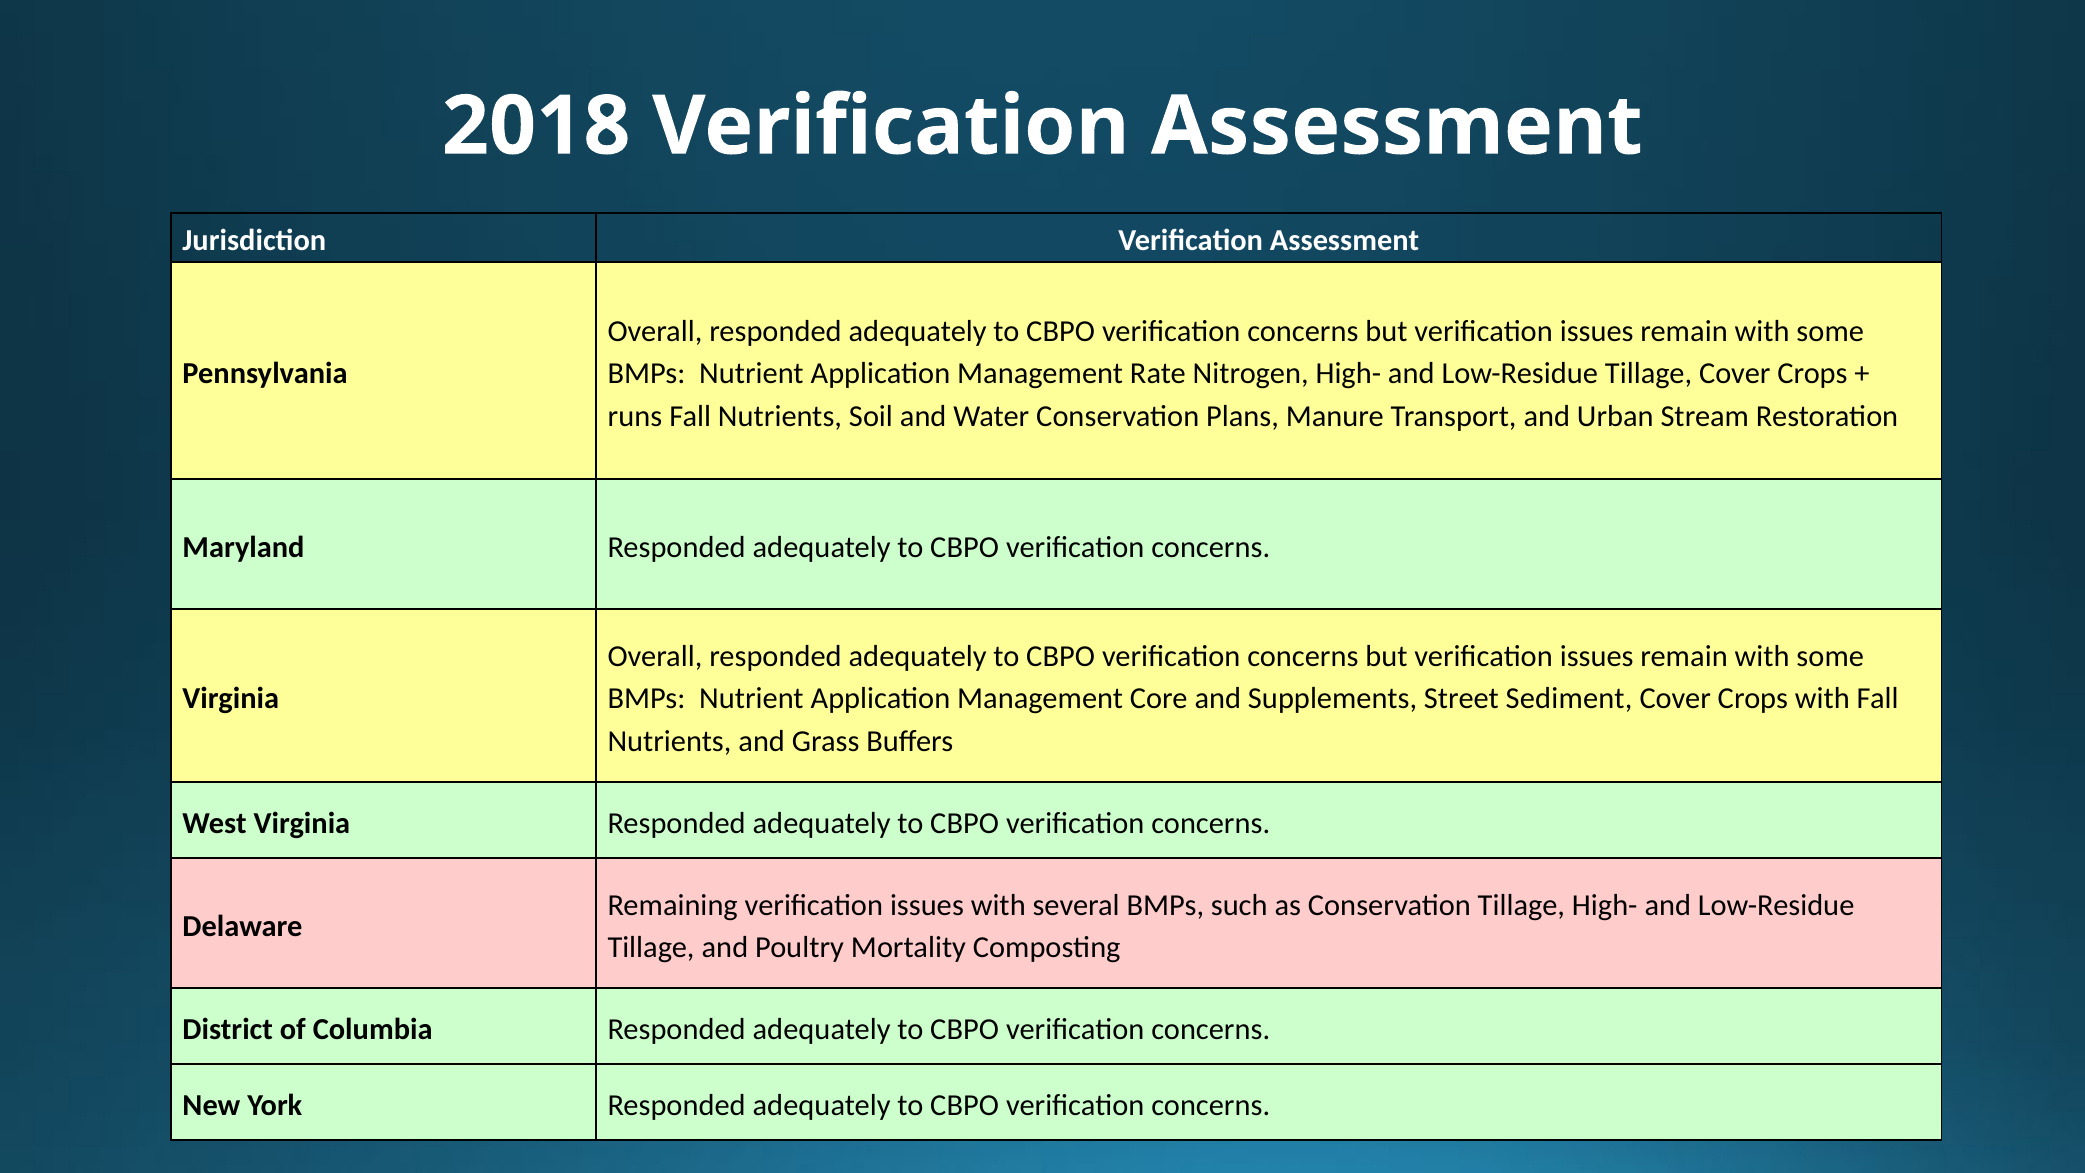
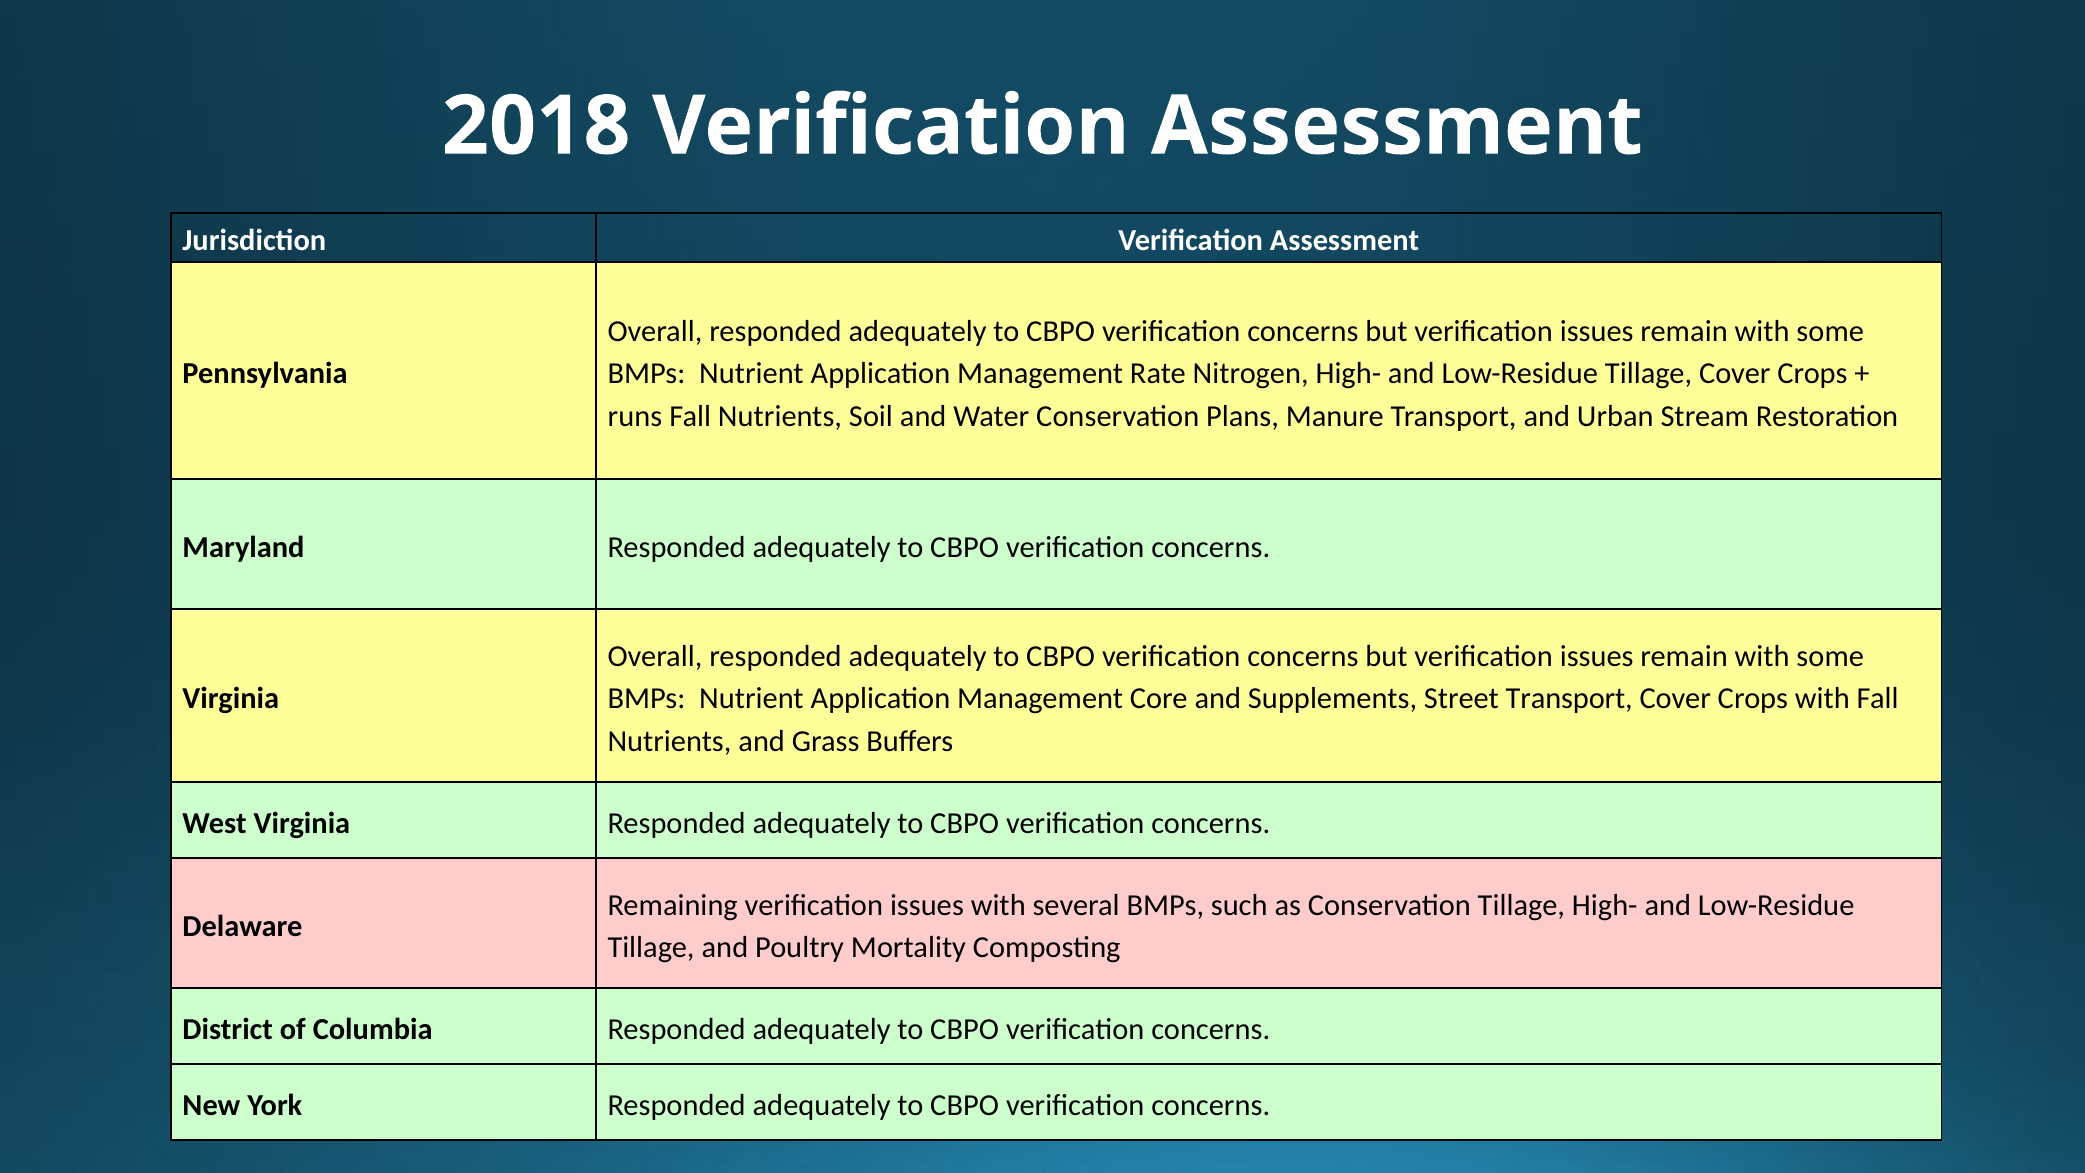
Street Sediment: Sediment -> Transport
